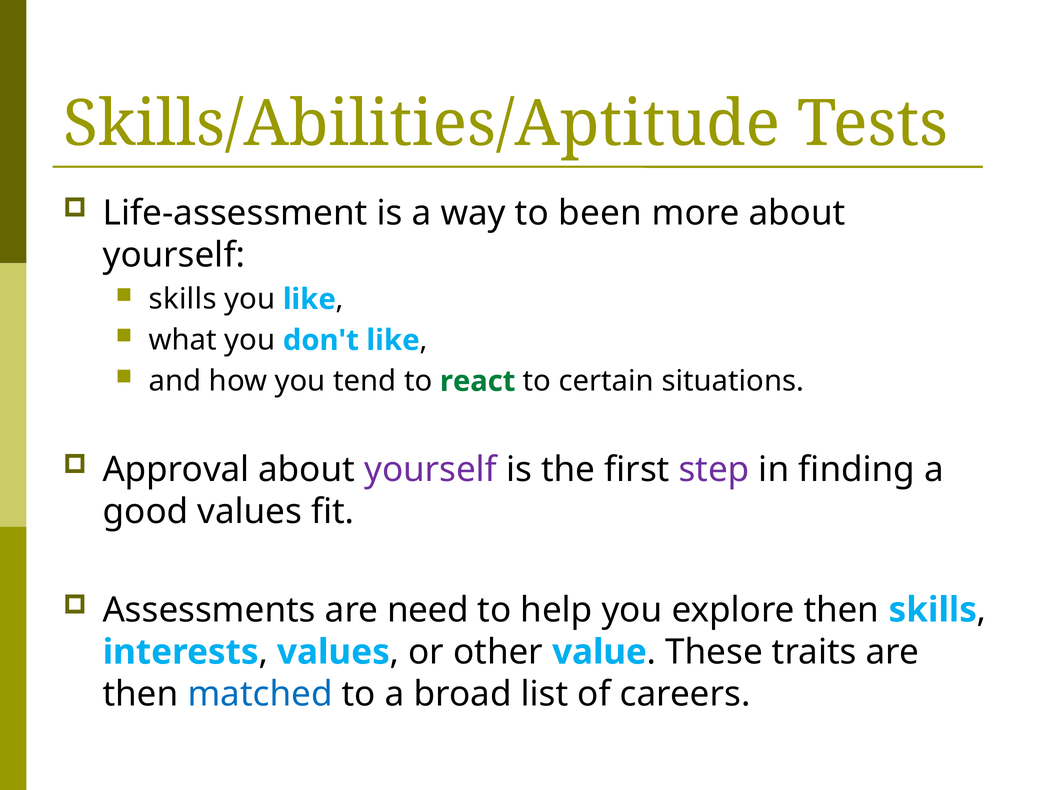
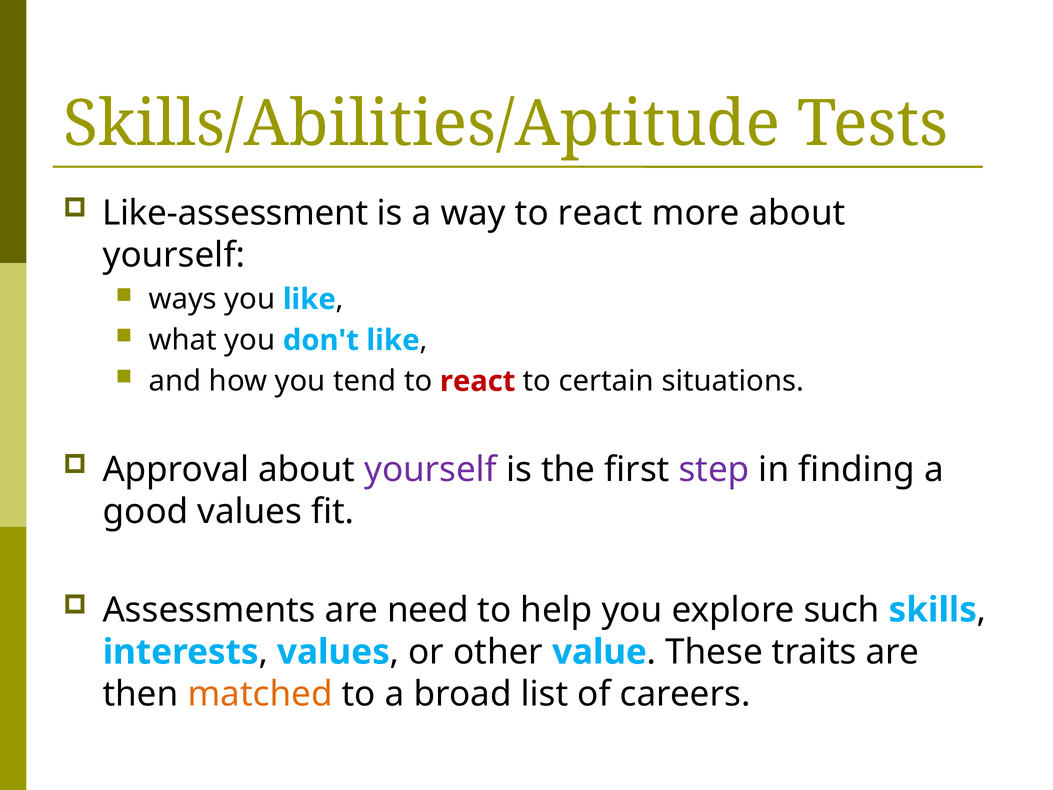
Life-assessment: Life-assessment -> Like-assessment
way to been: been -> react
skills at (183, 299): skills -> ways
react at (478, 381) colour: green -> red
explore then: then -> such
matched colour: blue -> orange
